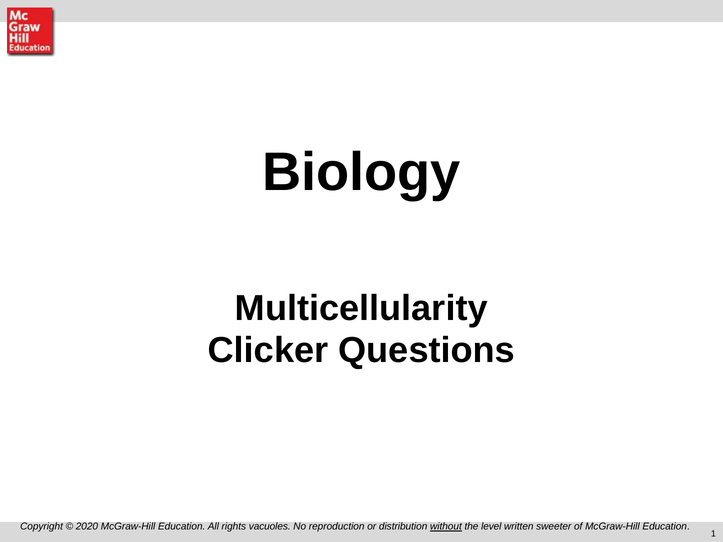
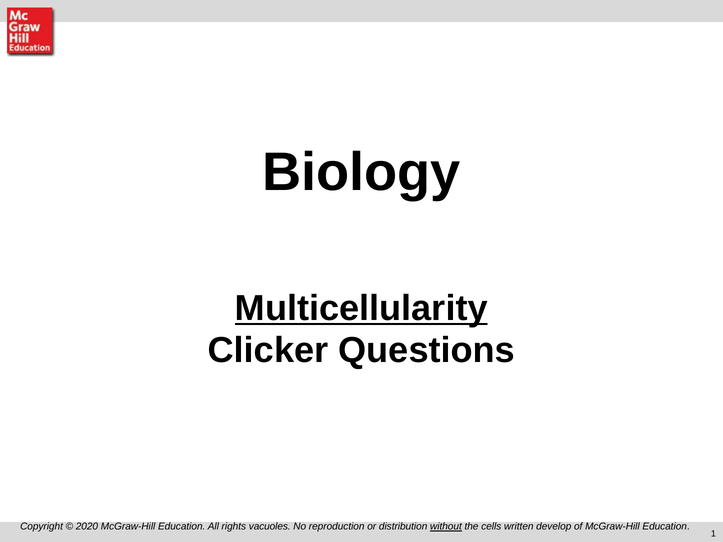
Multicellularity underline: none -> present
level: level -> cells
sweeter: sweeter -> develop
